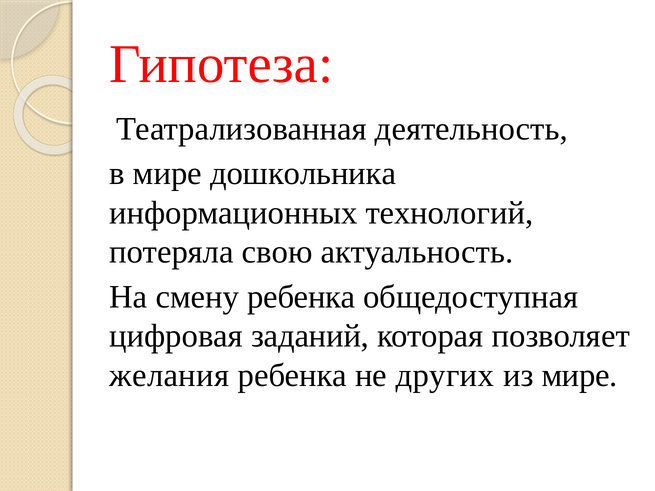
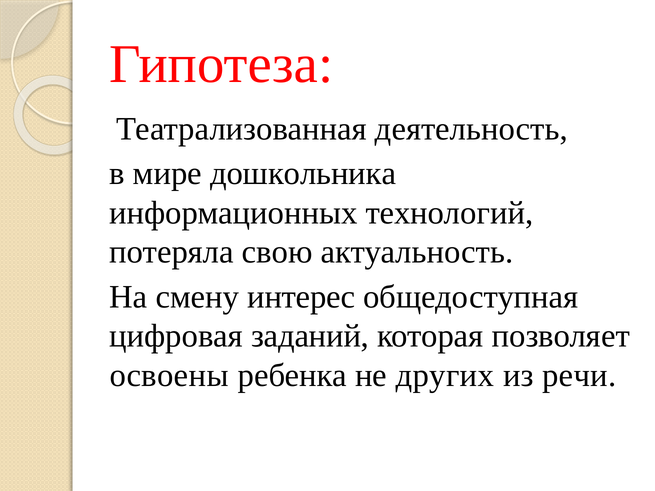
смену ребенка: ребенка -> интерес
желания: желания -> освоены
из мире: мире -> речи
